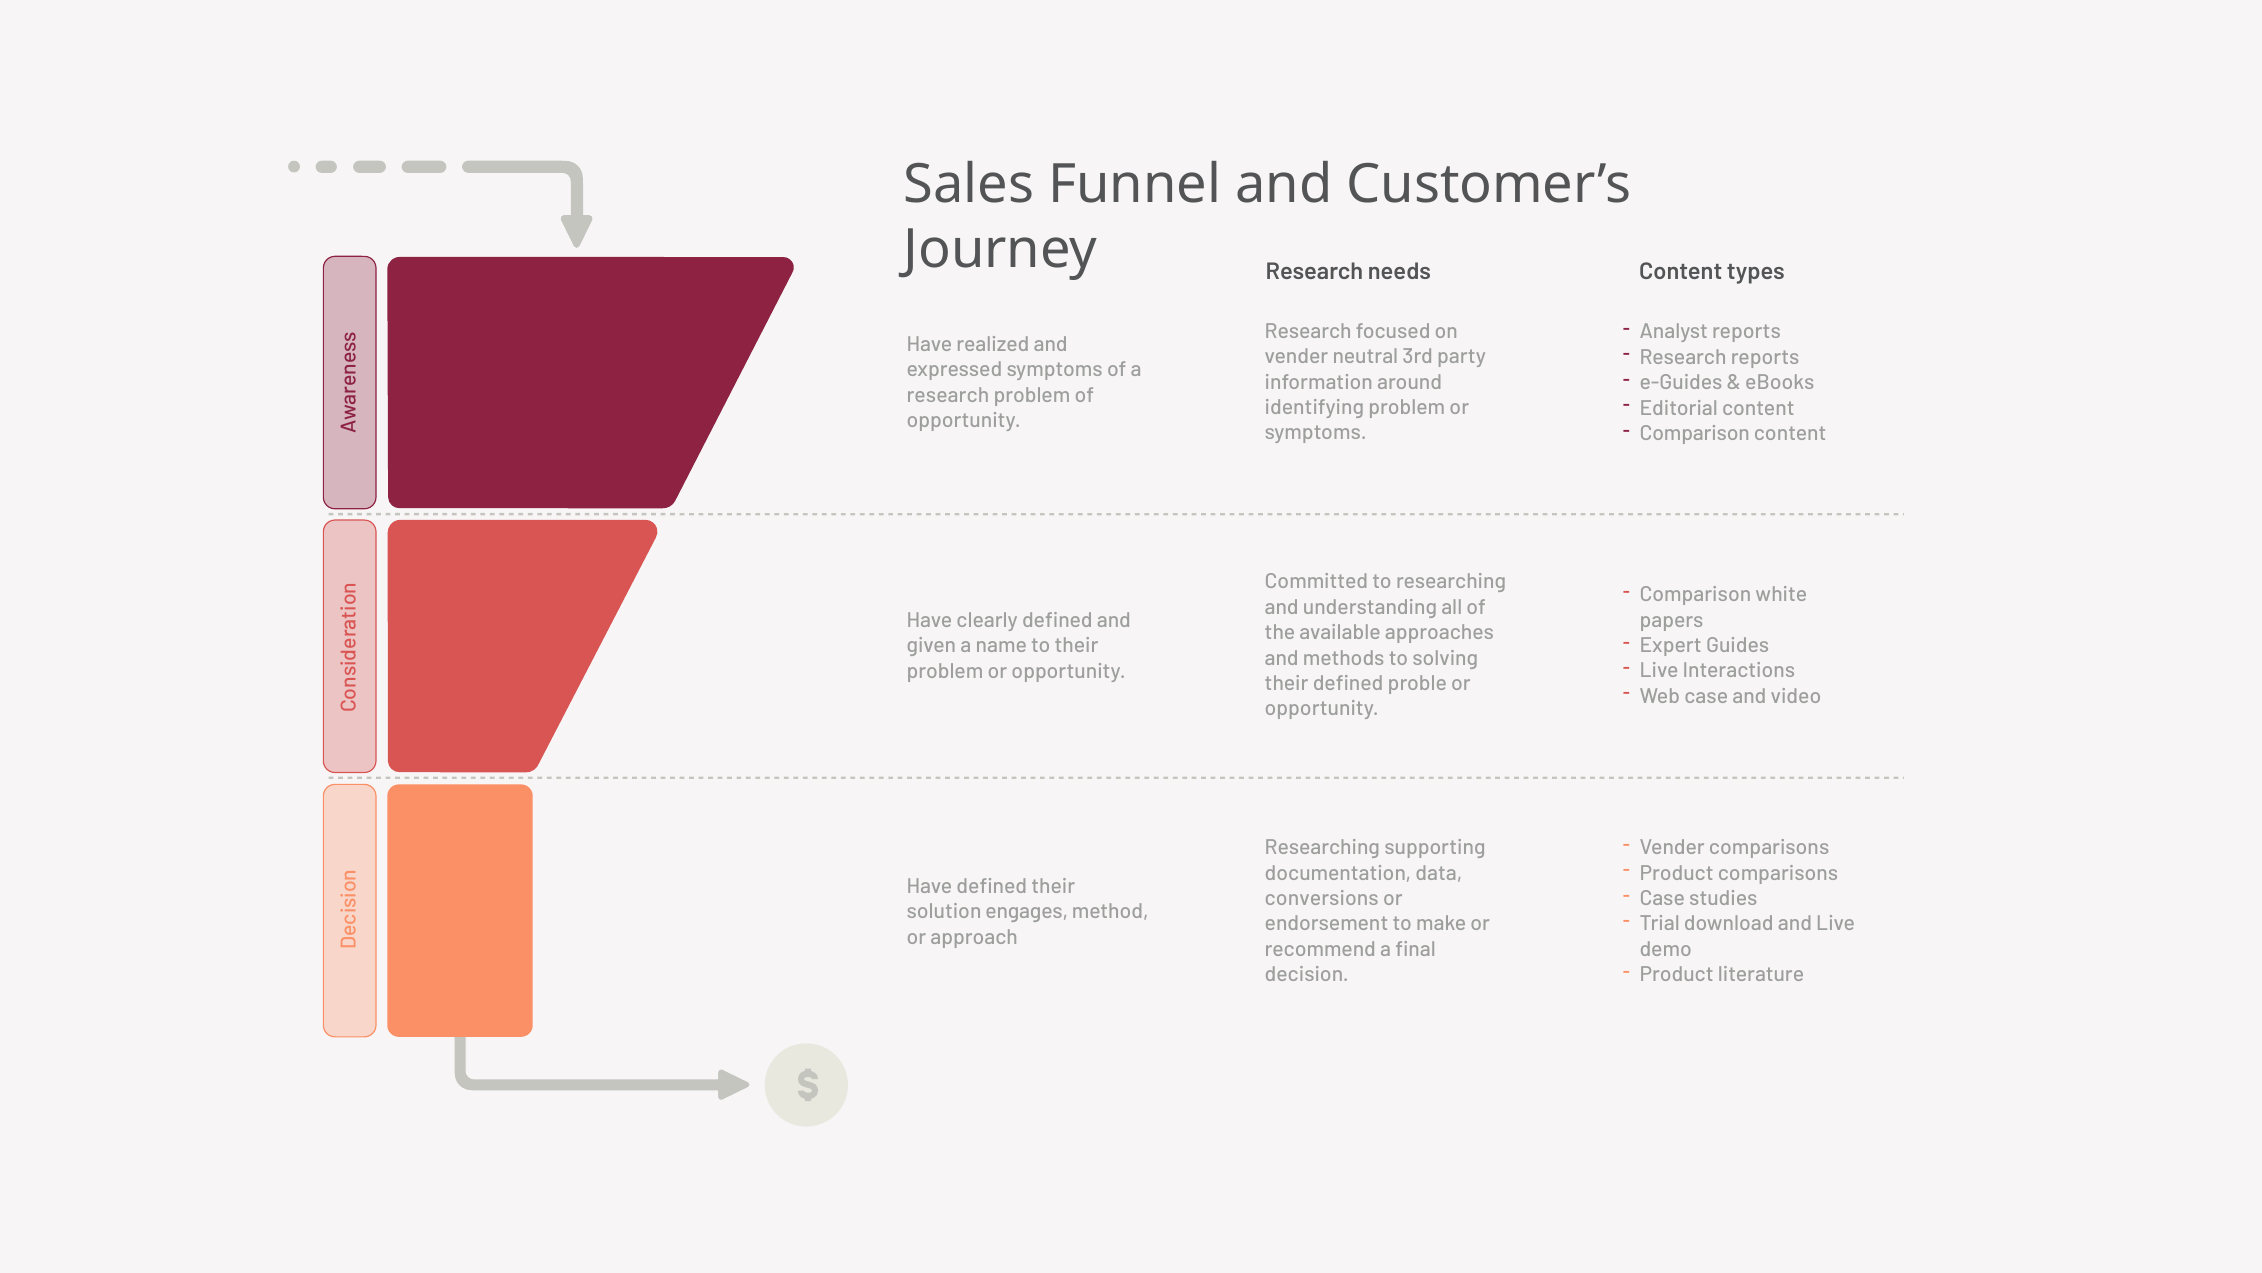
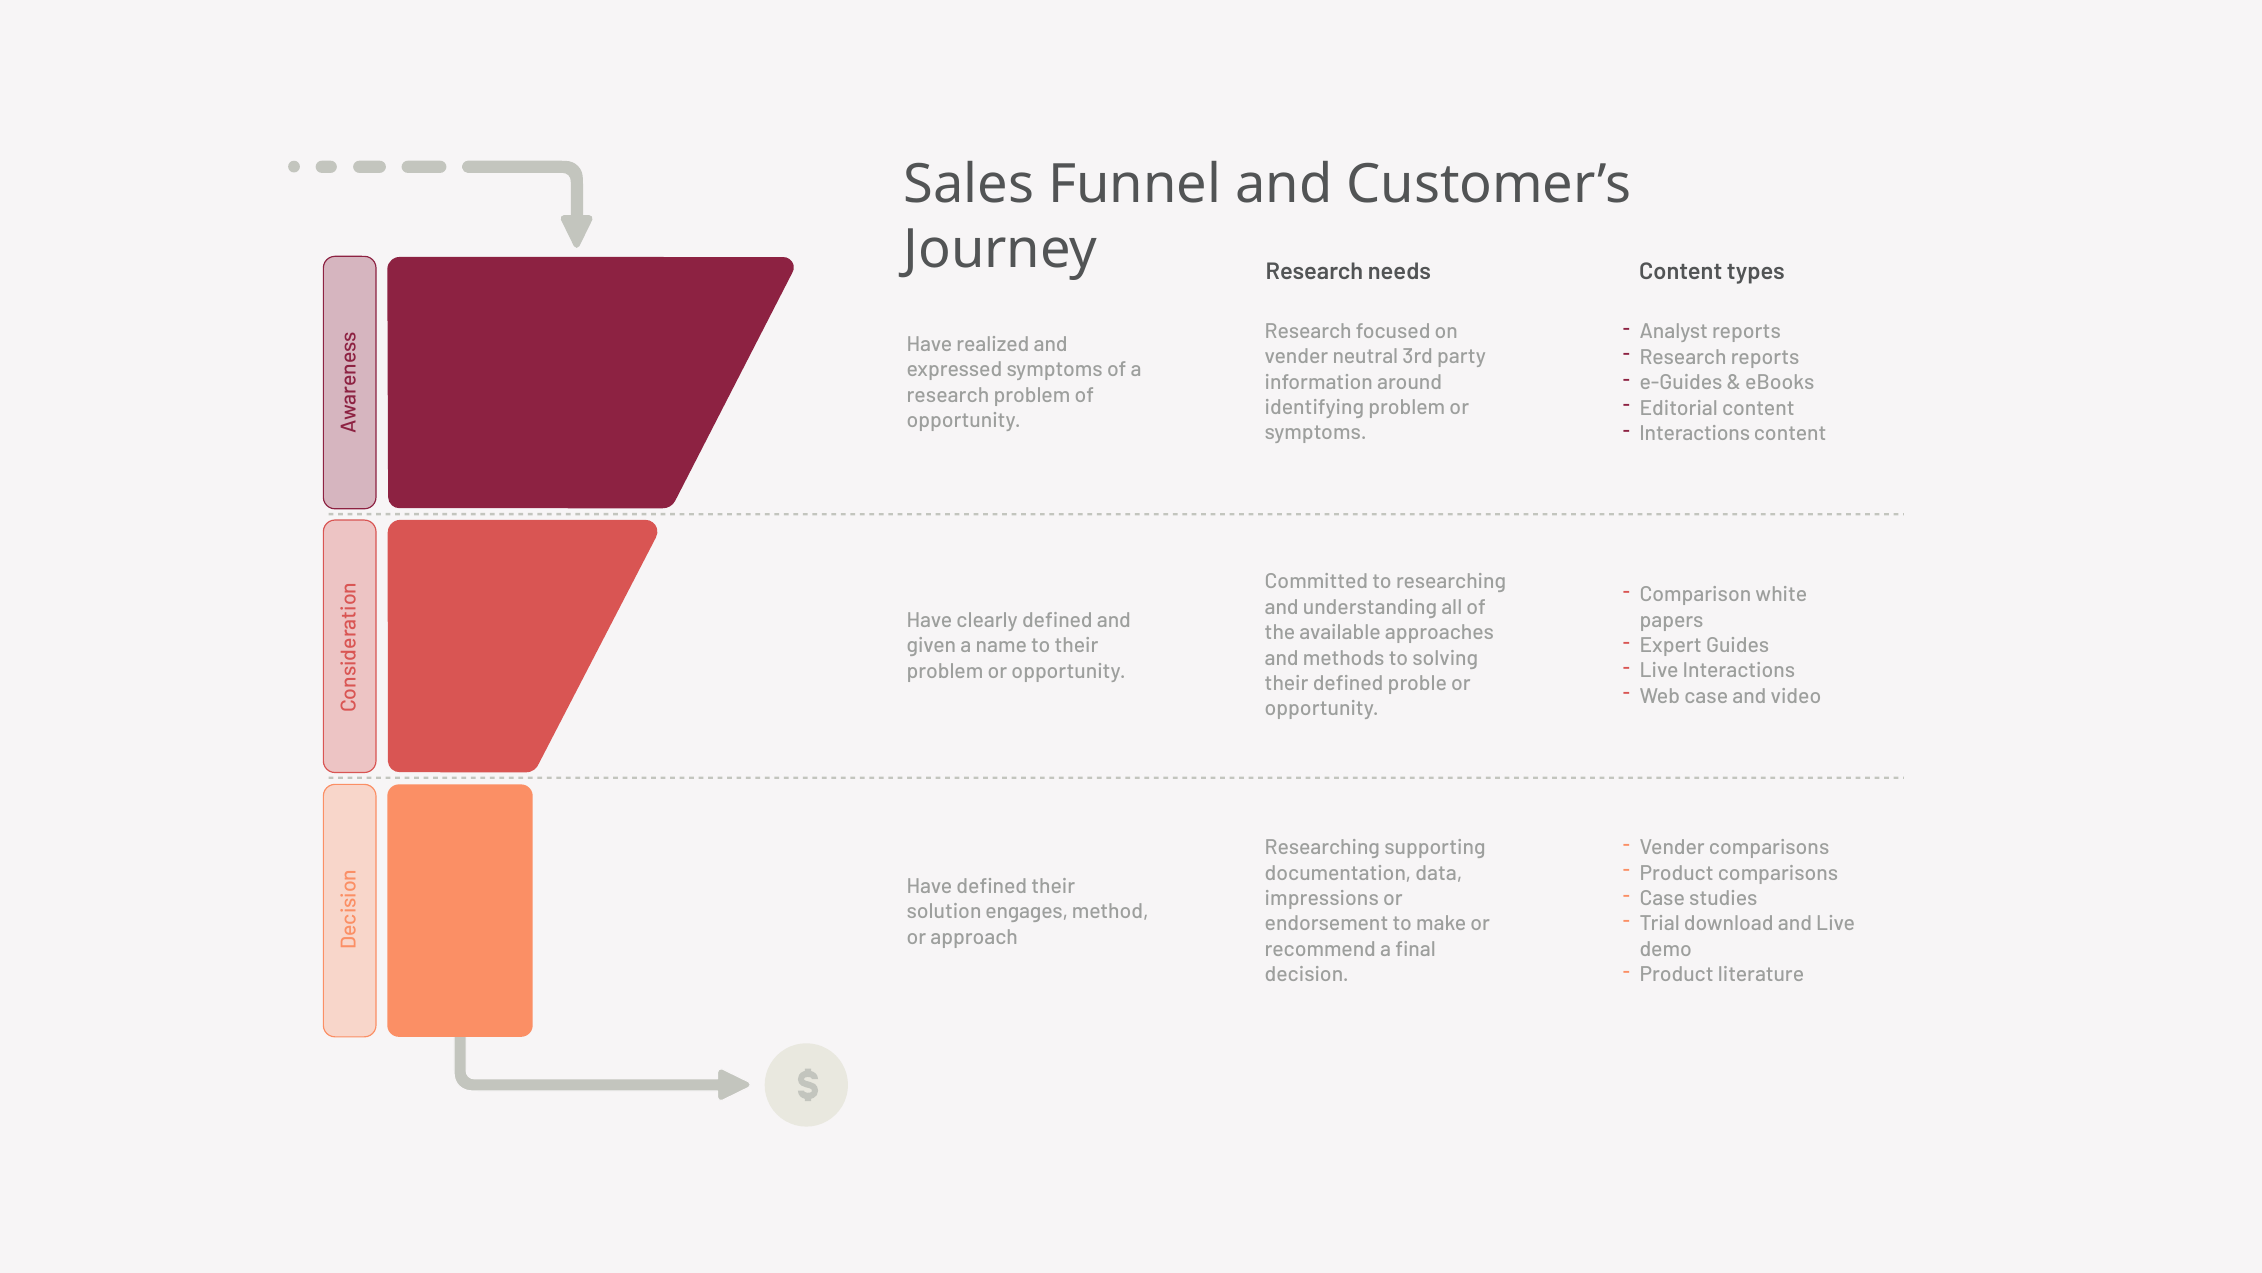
Comparison at (1695, 434): Comparison -> Interactions
conversions: conversions -> impressions
